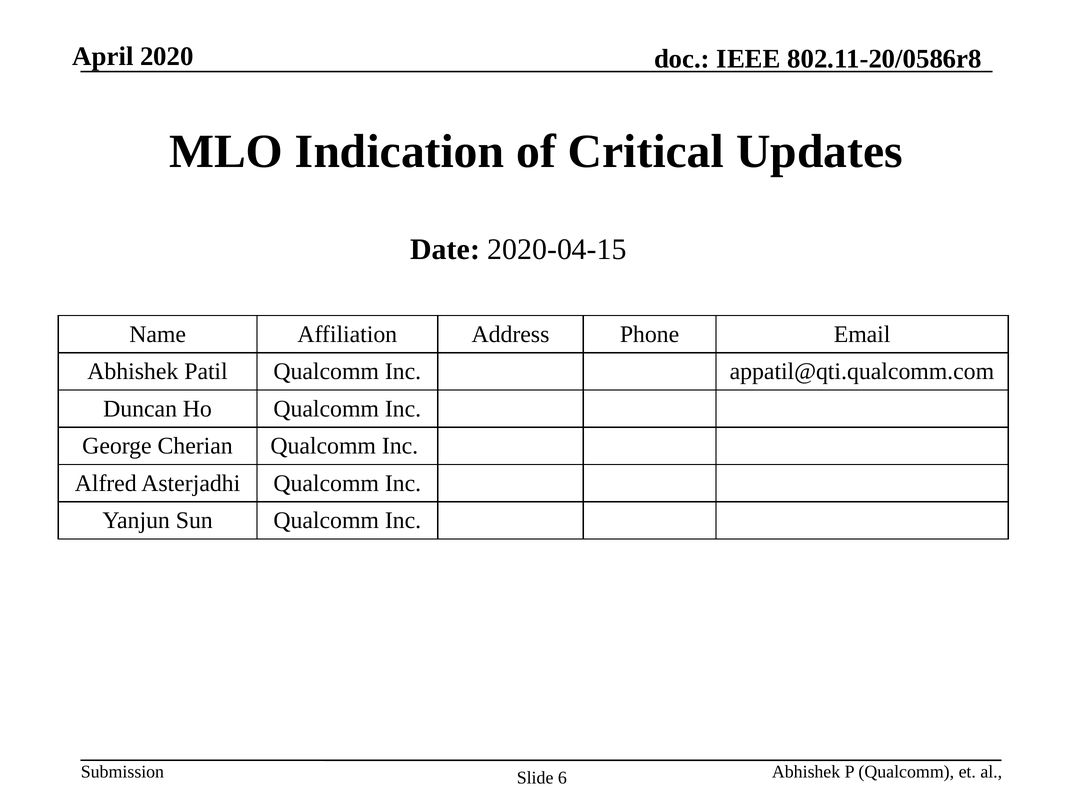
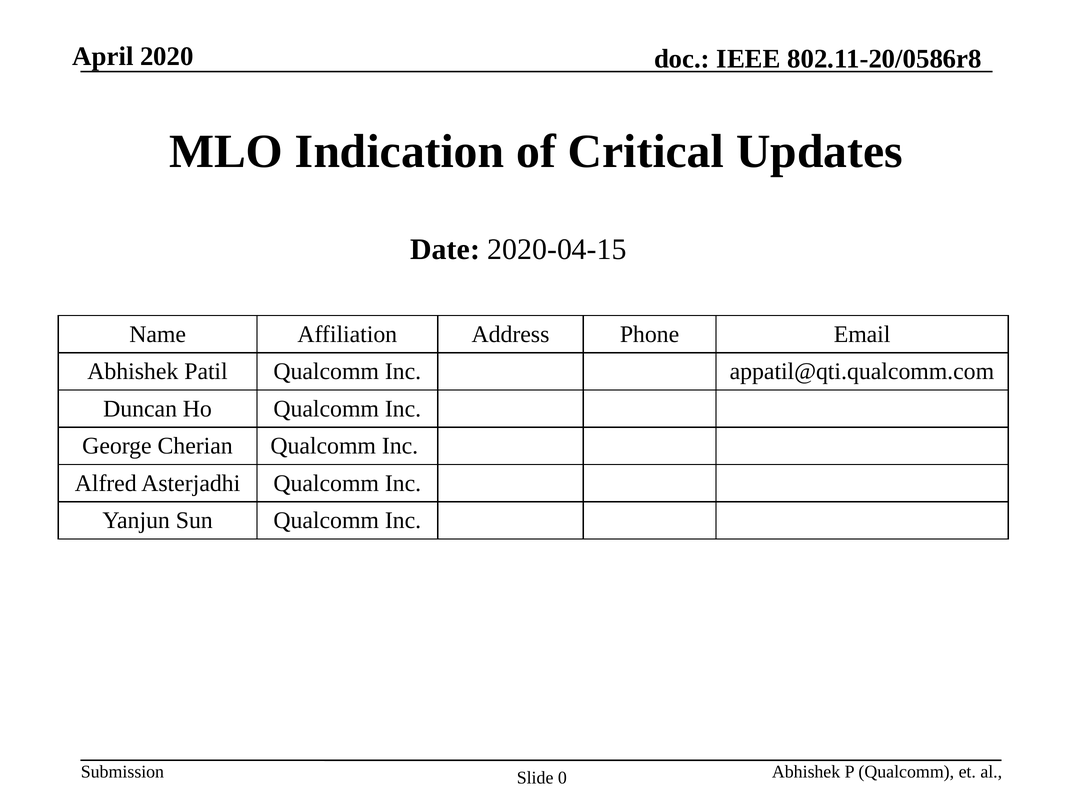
6: 6 -> 0
